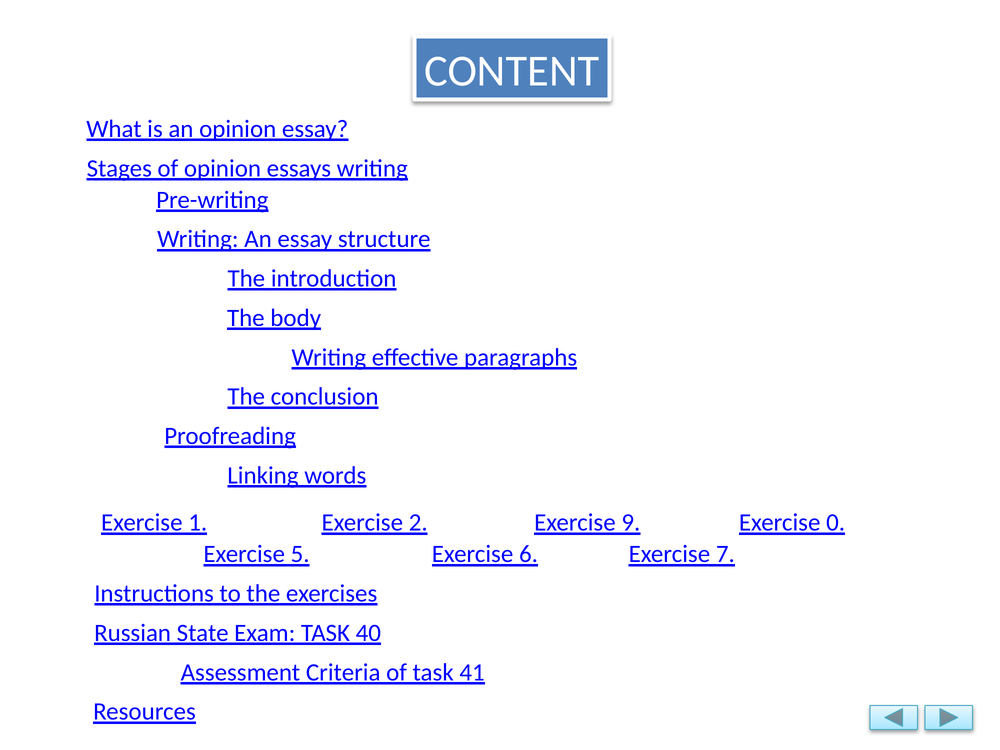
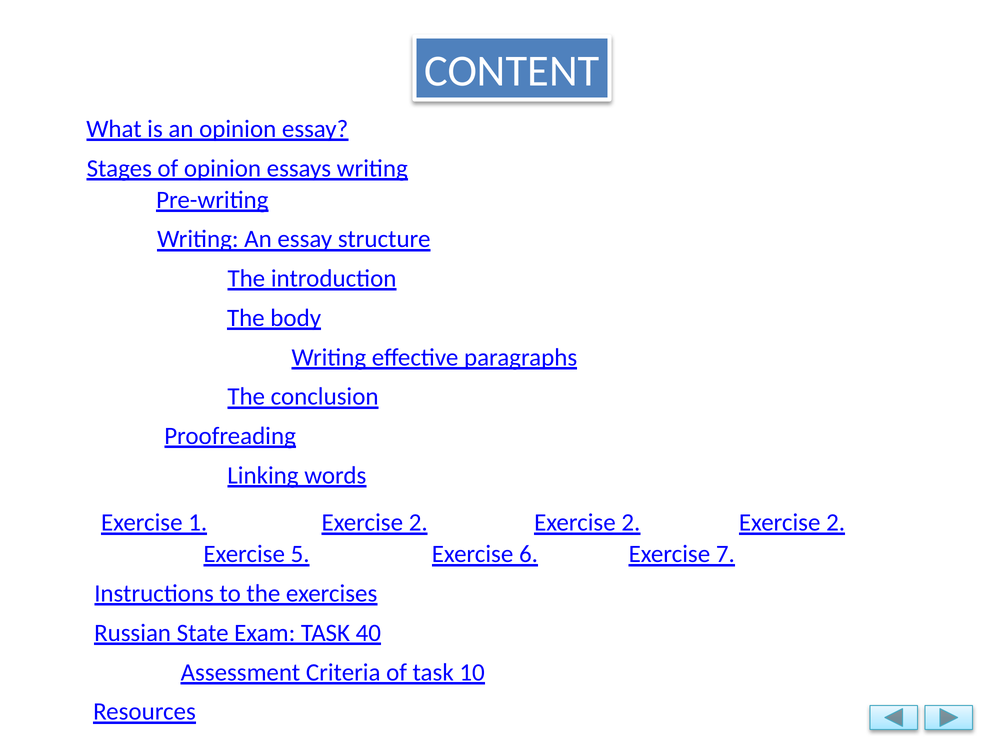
9 at (631, 523): 9 -> 2
0 at (836, 523): 0 -> 2
41: 41 -> 10
